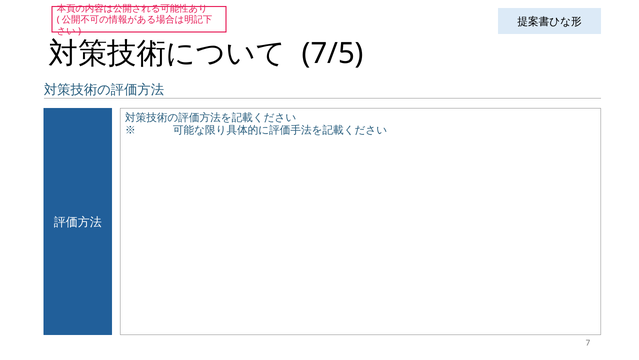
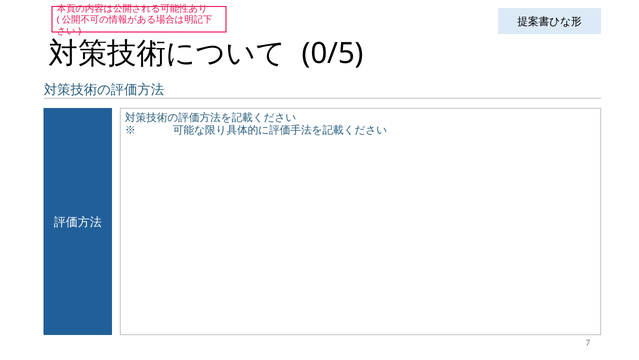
7/5: 7/5 -> 0/5
